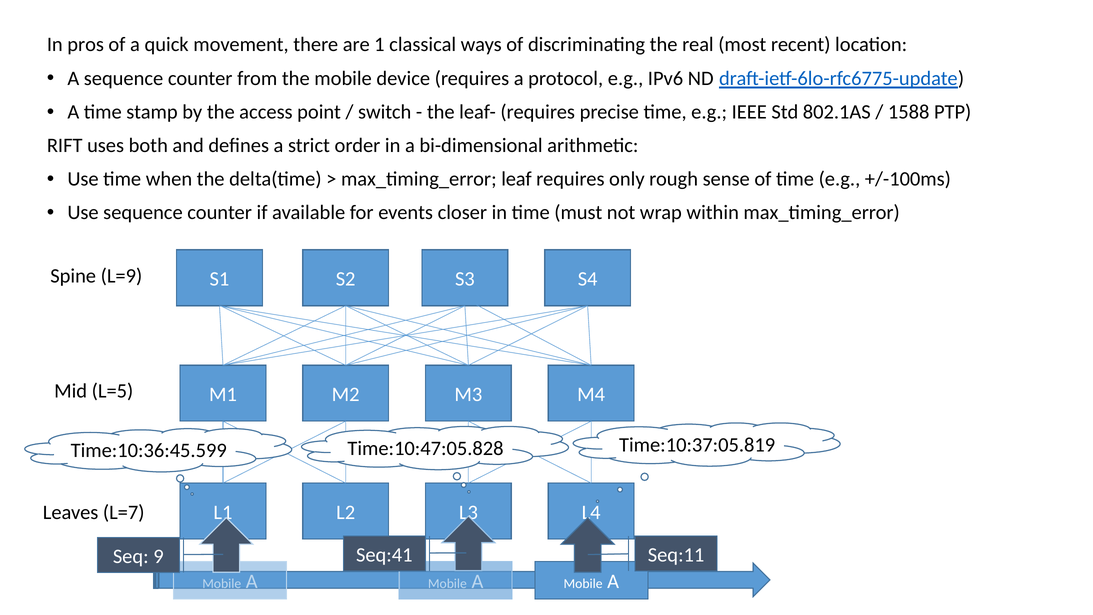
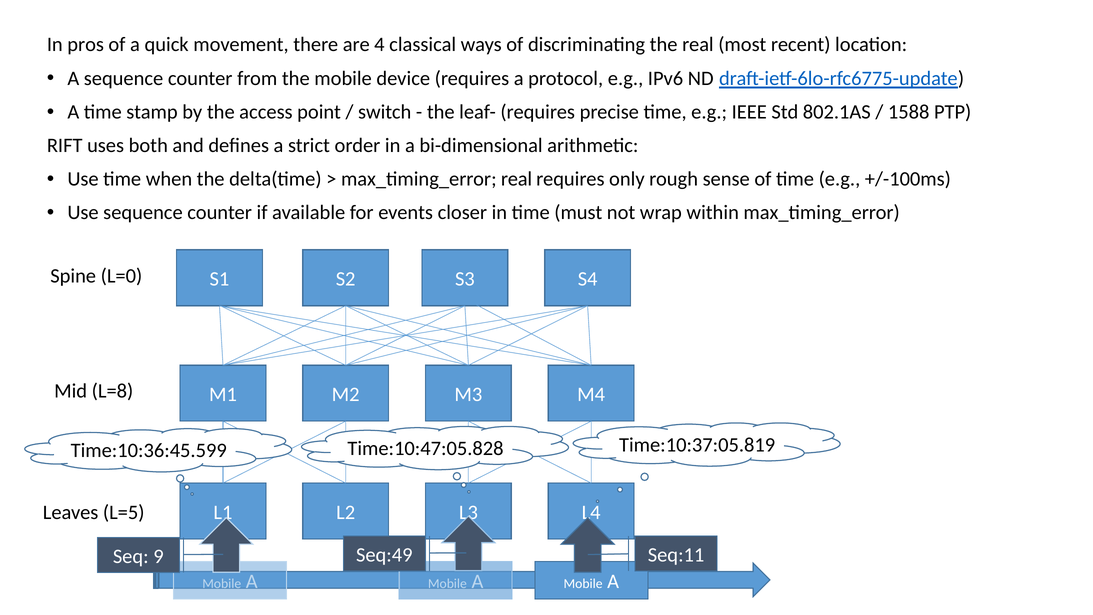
1: 1 -> 4
max_timing_error leaf: leaf -> real
L=9: L=9 -> L=0
L=5: L=5 -> L=8
L=7: L=7 -> L=5
Seq:41: Seq:41 -> Seq:49
